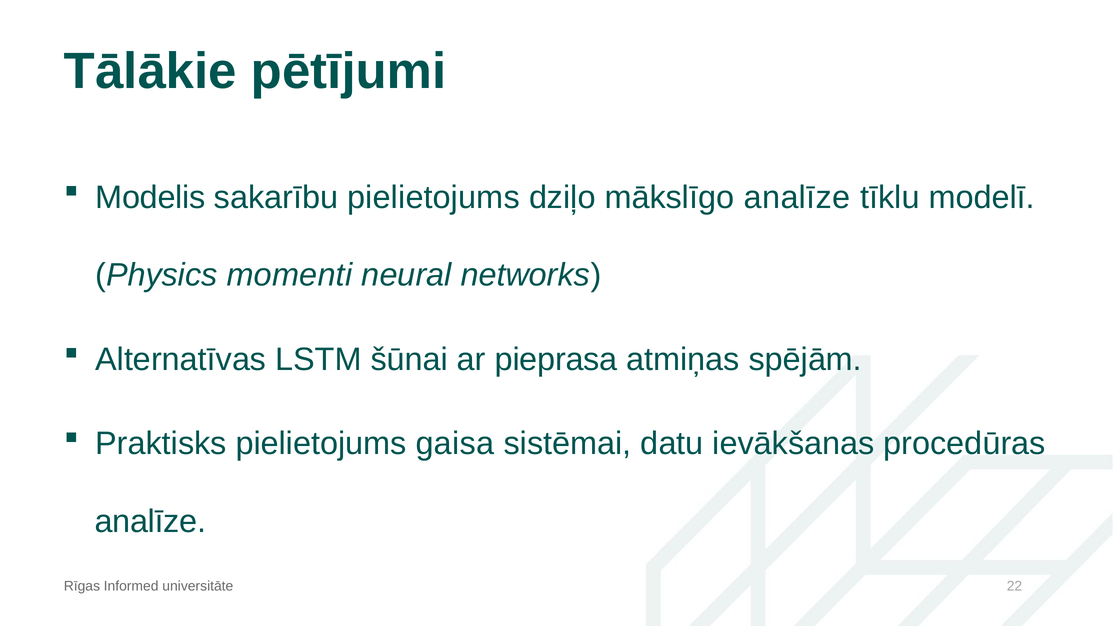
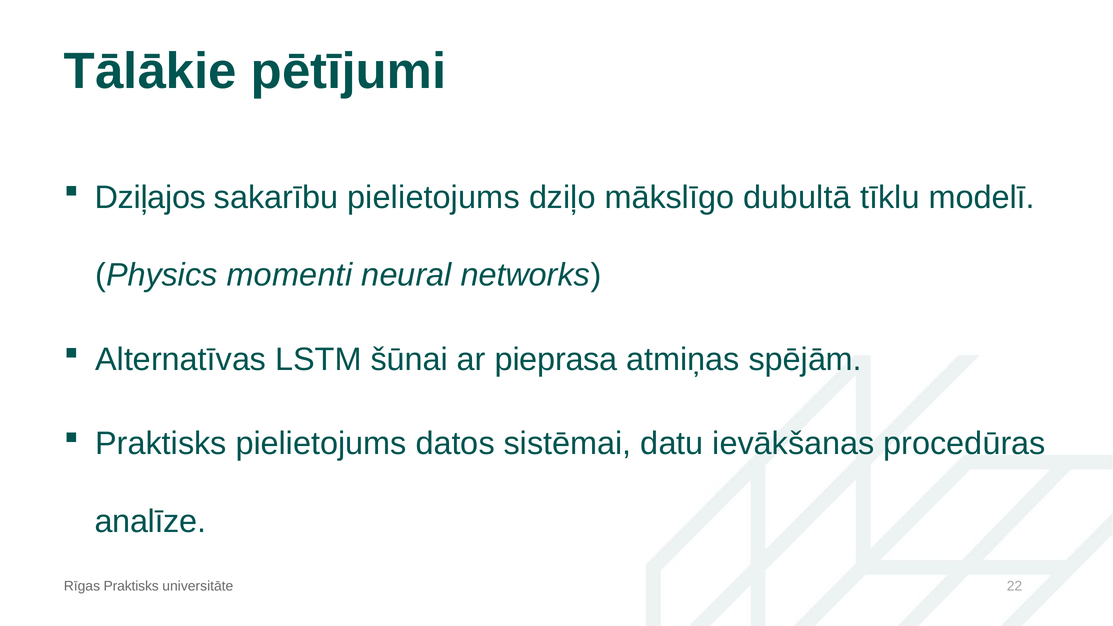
Modelis: Modelis -> Dziļajos
mākslīgo analīze: analīze -> dubultā
gaisa: gaisa -> datos
Rīgas Informed: Informed -> Praktisks
